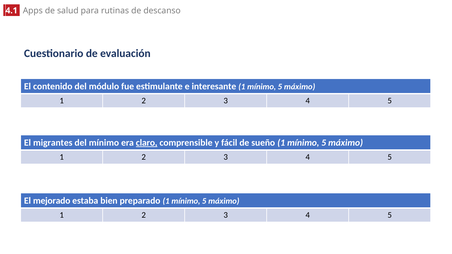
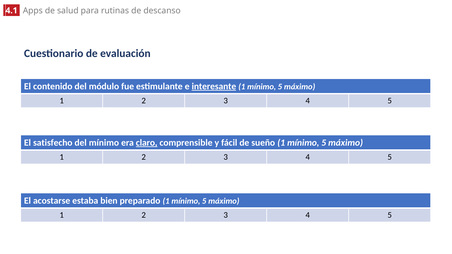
interesante underline: none -> present
migrantes: migrantes -> satisfecho
mejorado: mejorado -> acostarse
